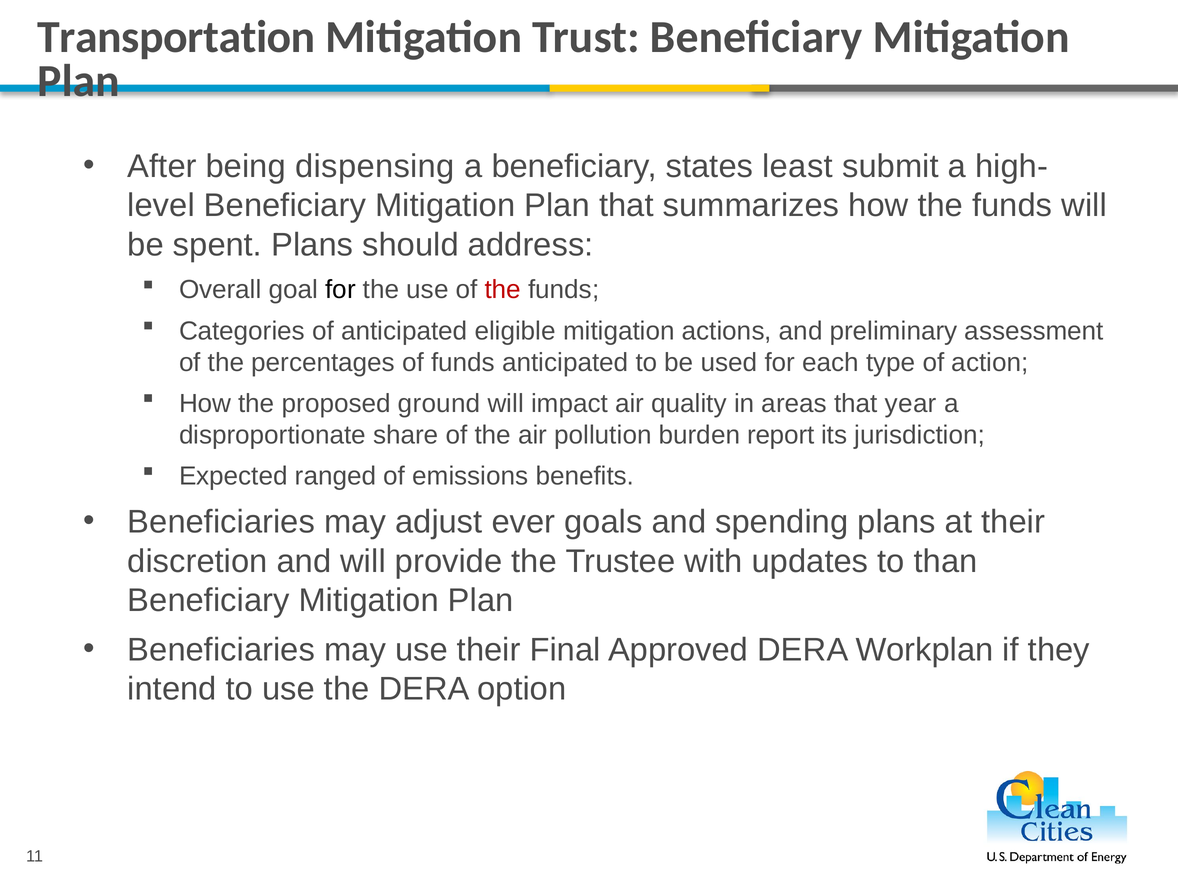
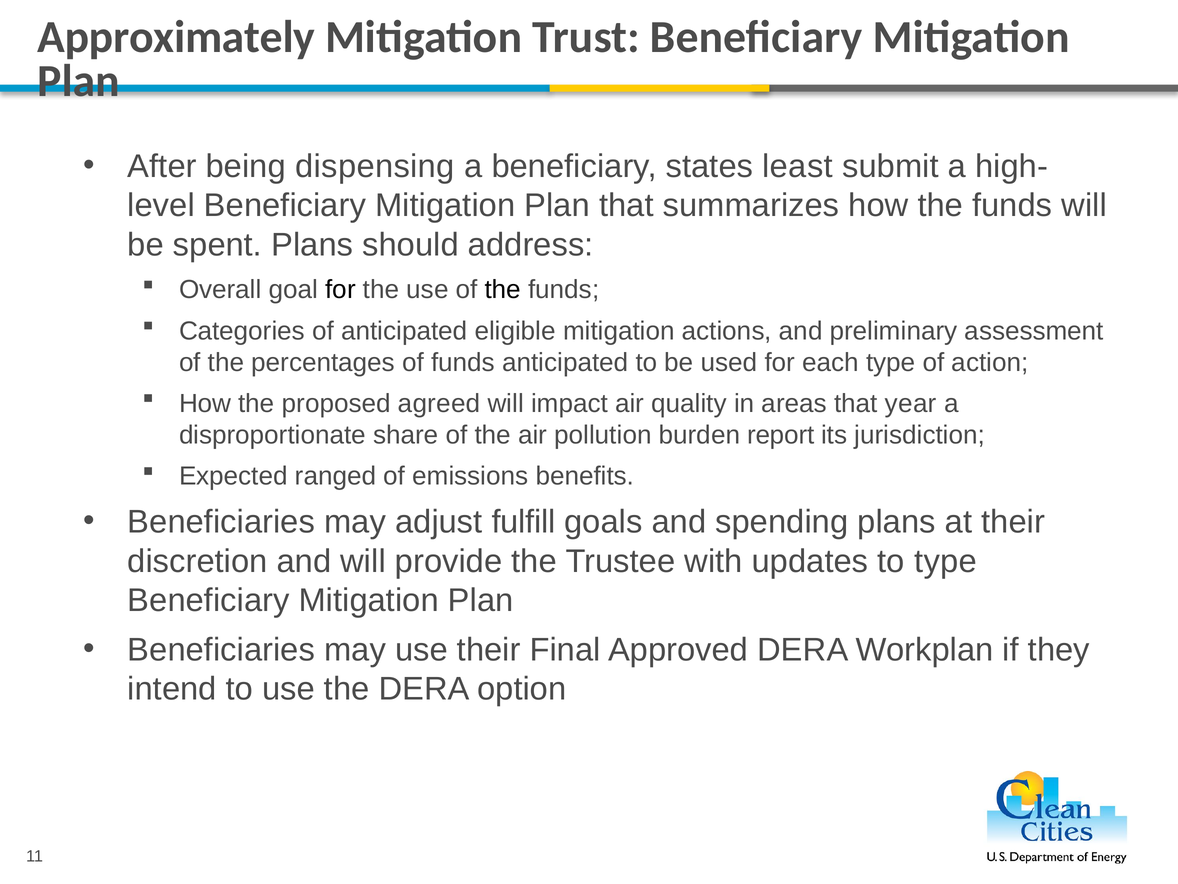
Transportation: Transportation -> Approximately
the at (503, 290) colour: red -> black
ground: ground -> agreed
ever: ever -> fulfill
to than: than -> type
